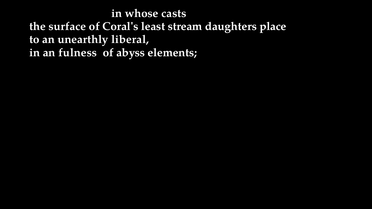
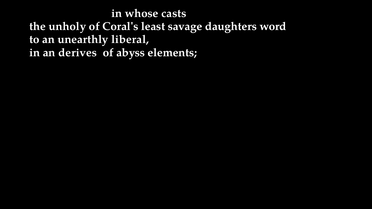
surface: surface -> unholy
stream: stream -> savage
place: place -> word
fulness: fulness -> derives
